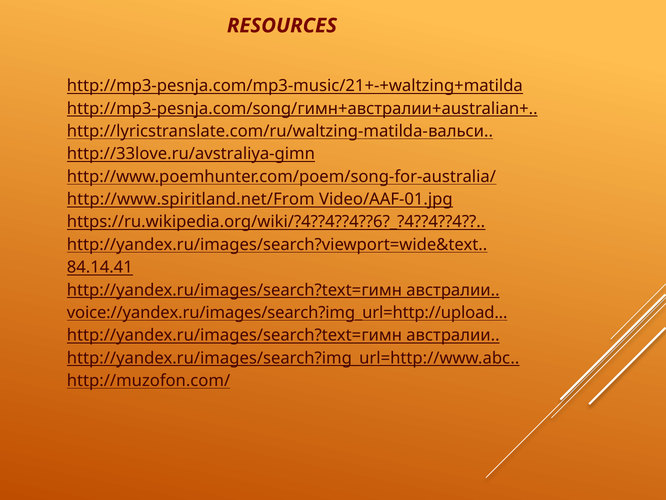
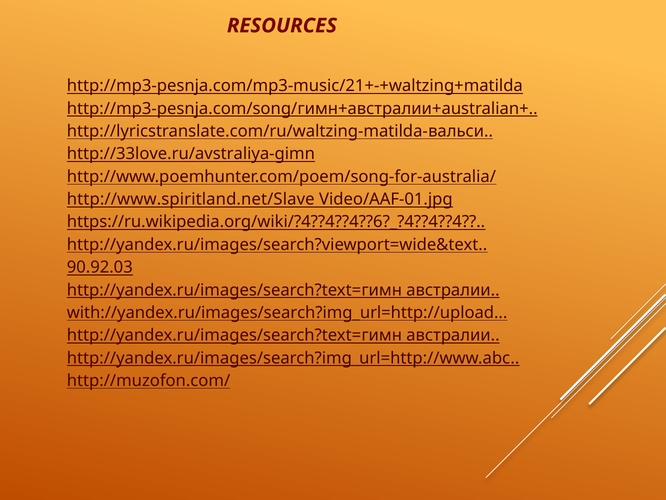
http://www.spiritland.net/From: http://www.spiritland.net/From -> http://www.spiritland.net/Slave
84.14.41: 84.14.41 -> 90.92.03
voice://yandex.ru/images/search?img_url=http://upload: voice://yandex.ru/images/search?img_url=http://upload -> with://yandex.ru/images/search?img_url=http://upload
